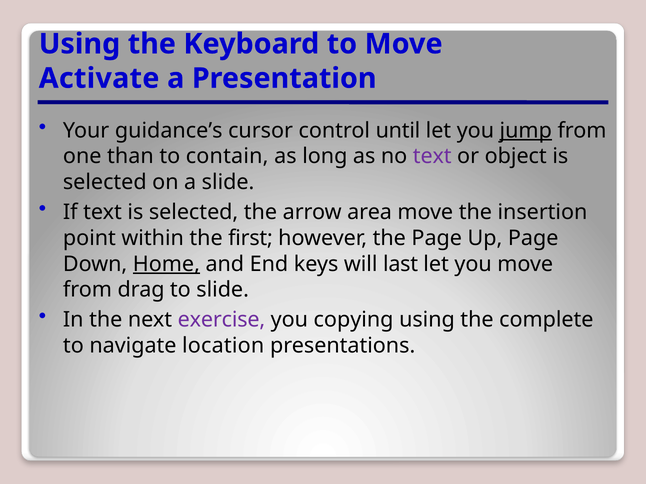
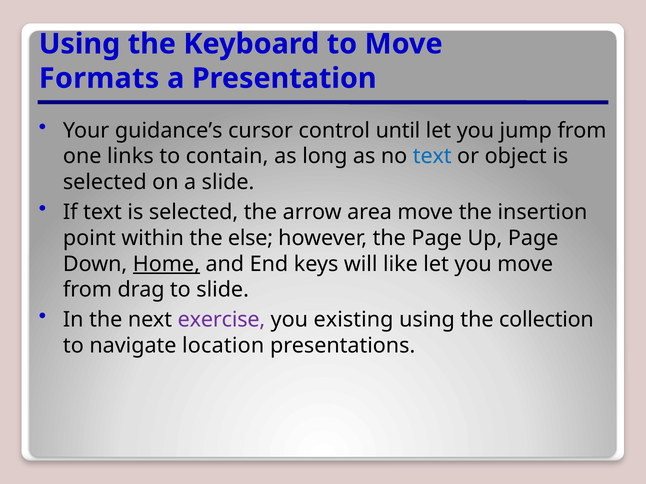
Activate: Activate -> Formats
jump underline: present -> none
than: than -> links
text at (432, 157) colour: purple -> blue
first: first -> else
last: last -> like
copying: copying -> existing
complete: complete -> collection
